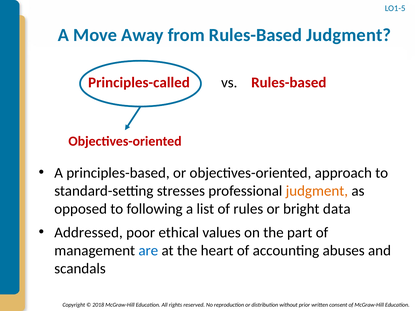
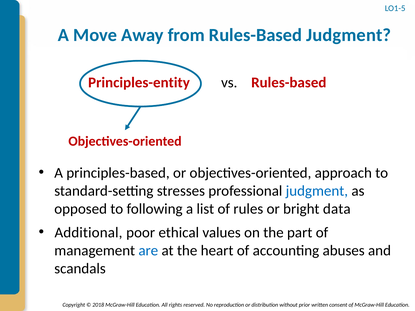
Principles-called: Principles-called -> Principles-entity
judgment at (317, 191) colour: orange -> blue
Addressed: Addressed -> Additional
